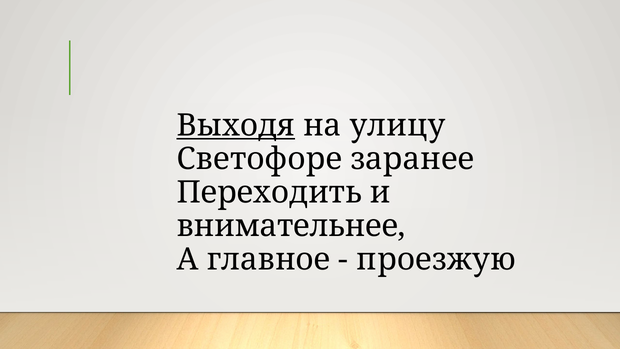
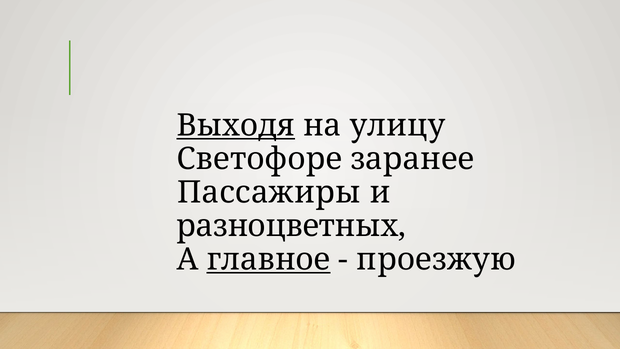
Переходить: Переходить -> Пассажиры
внимательнее: внимательнее -> разноцветных
главное underline: none -> present
